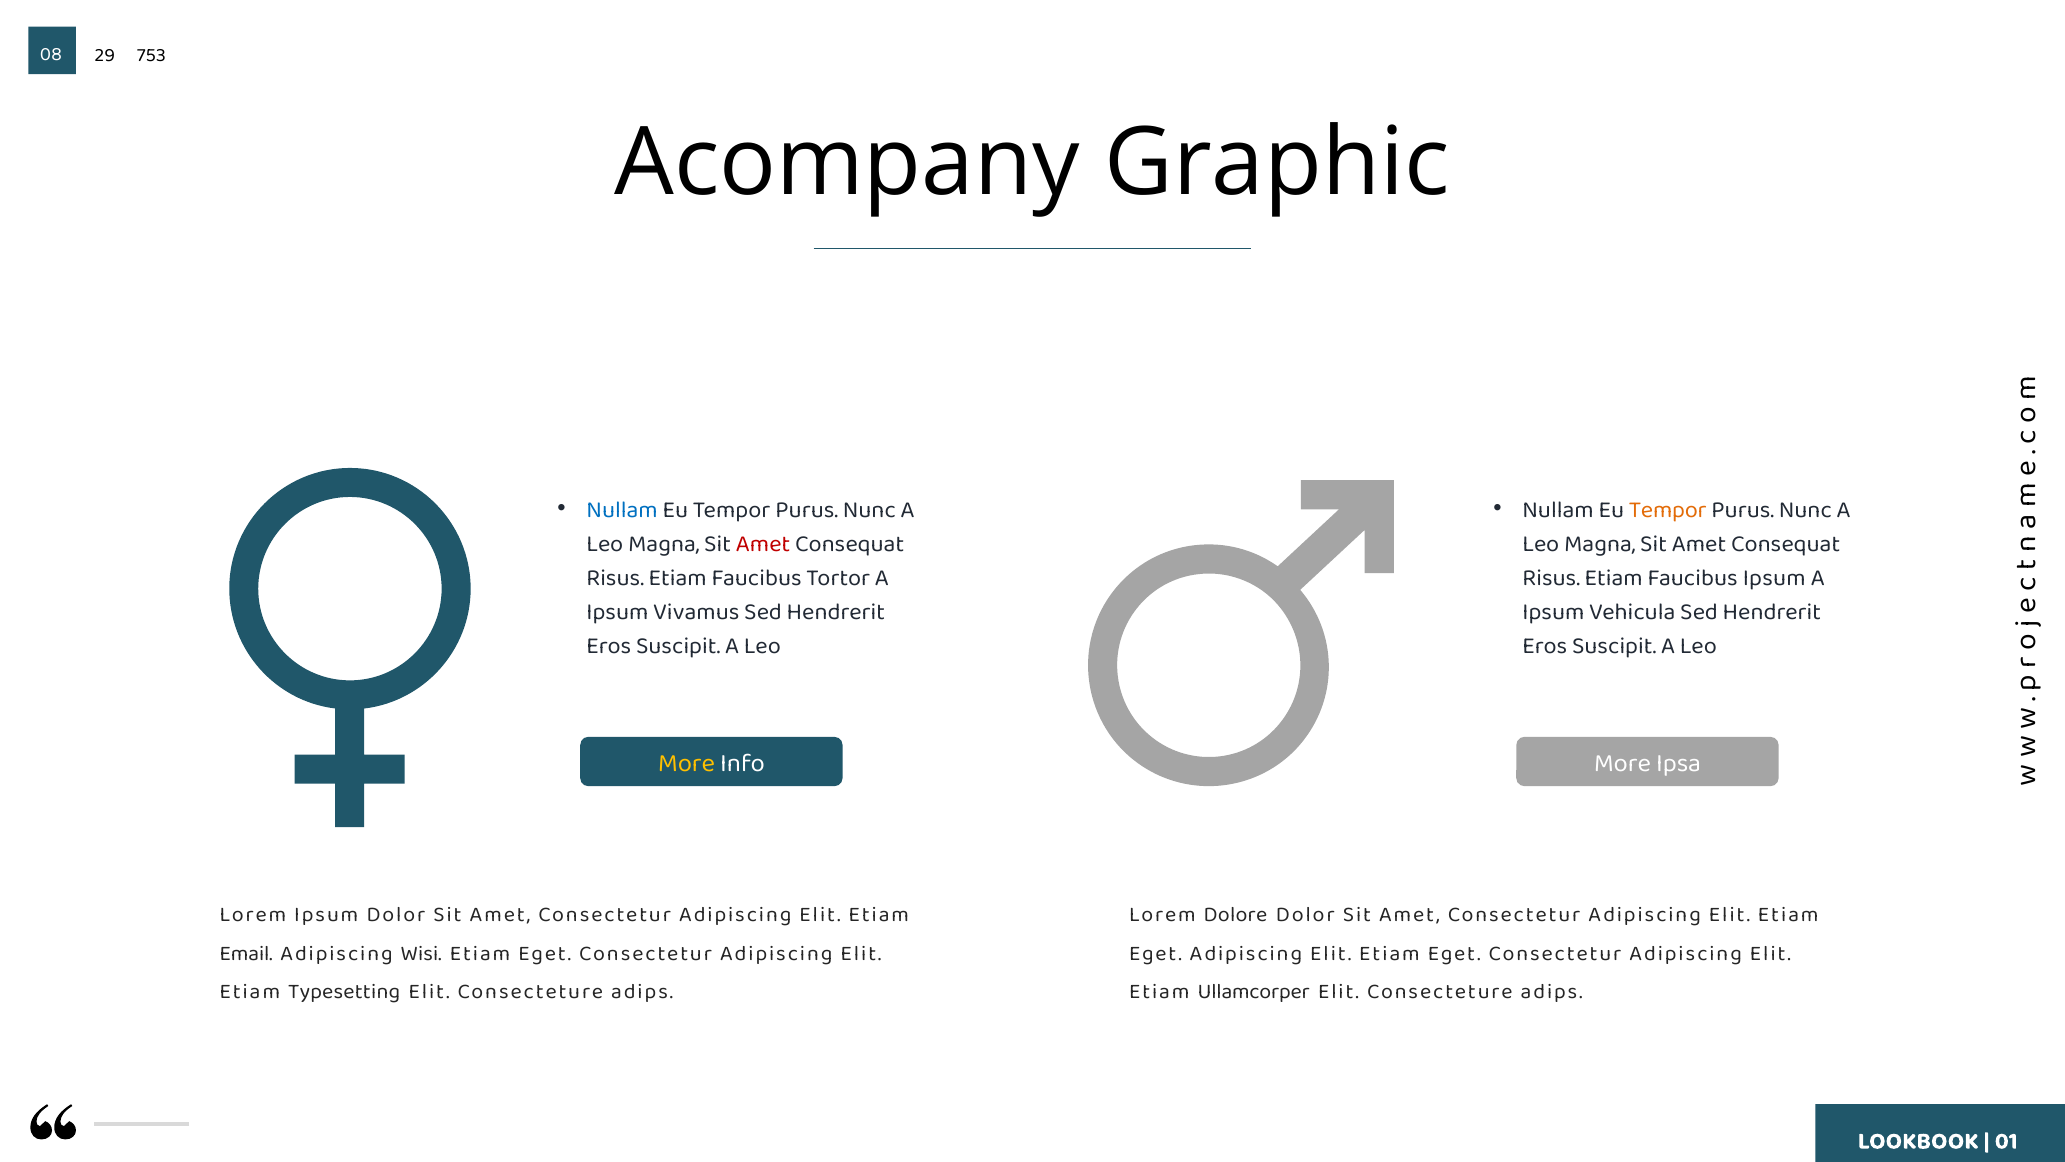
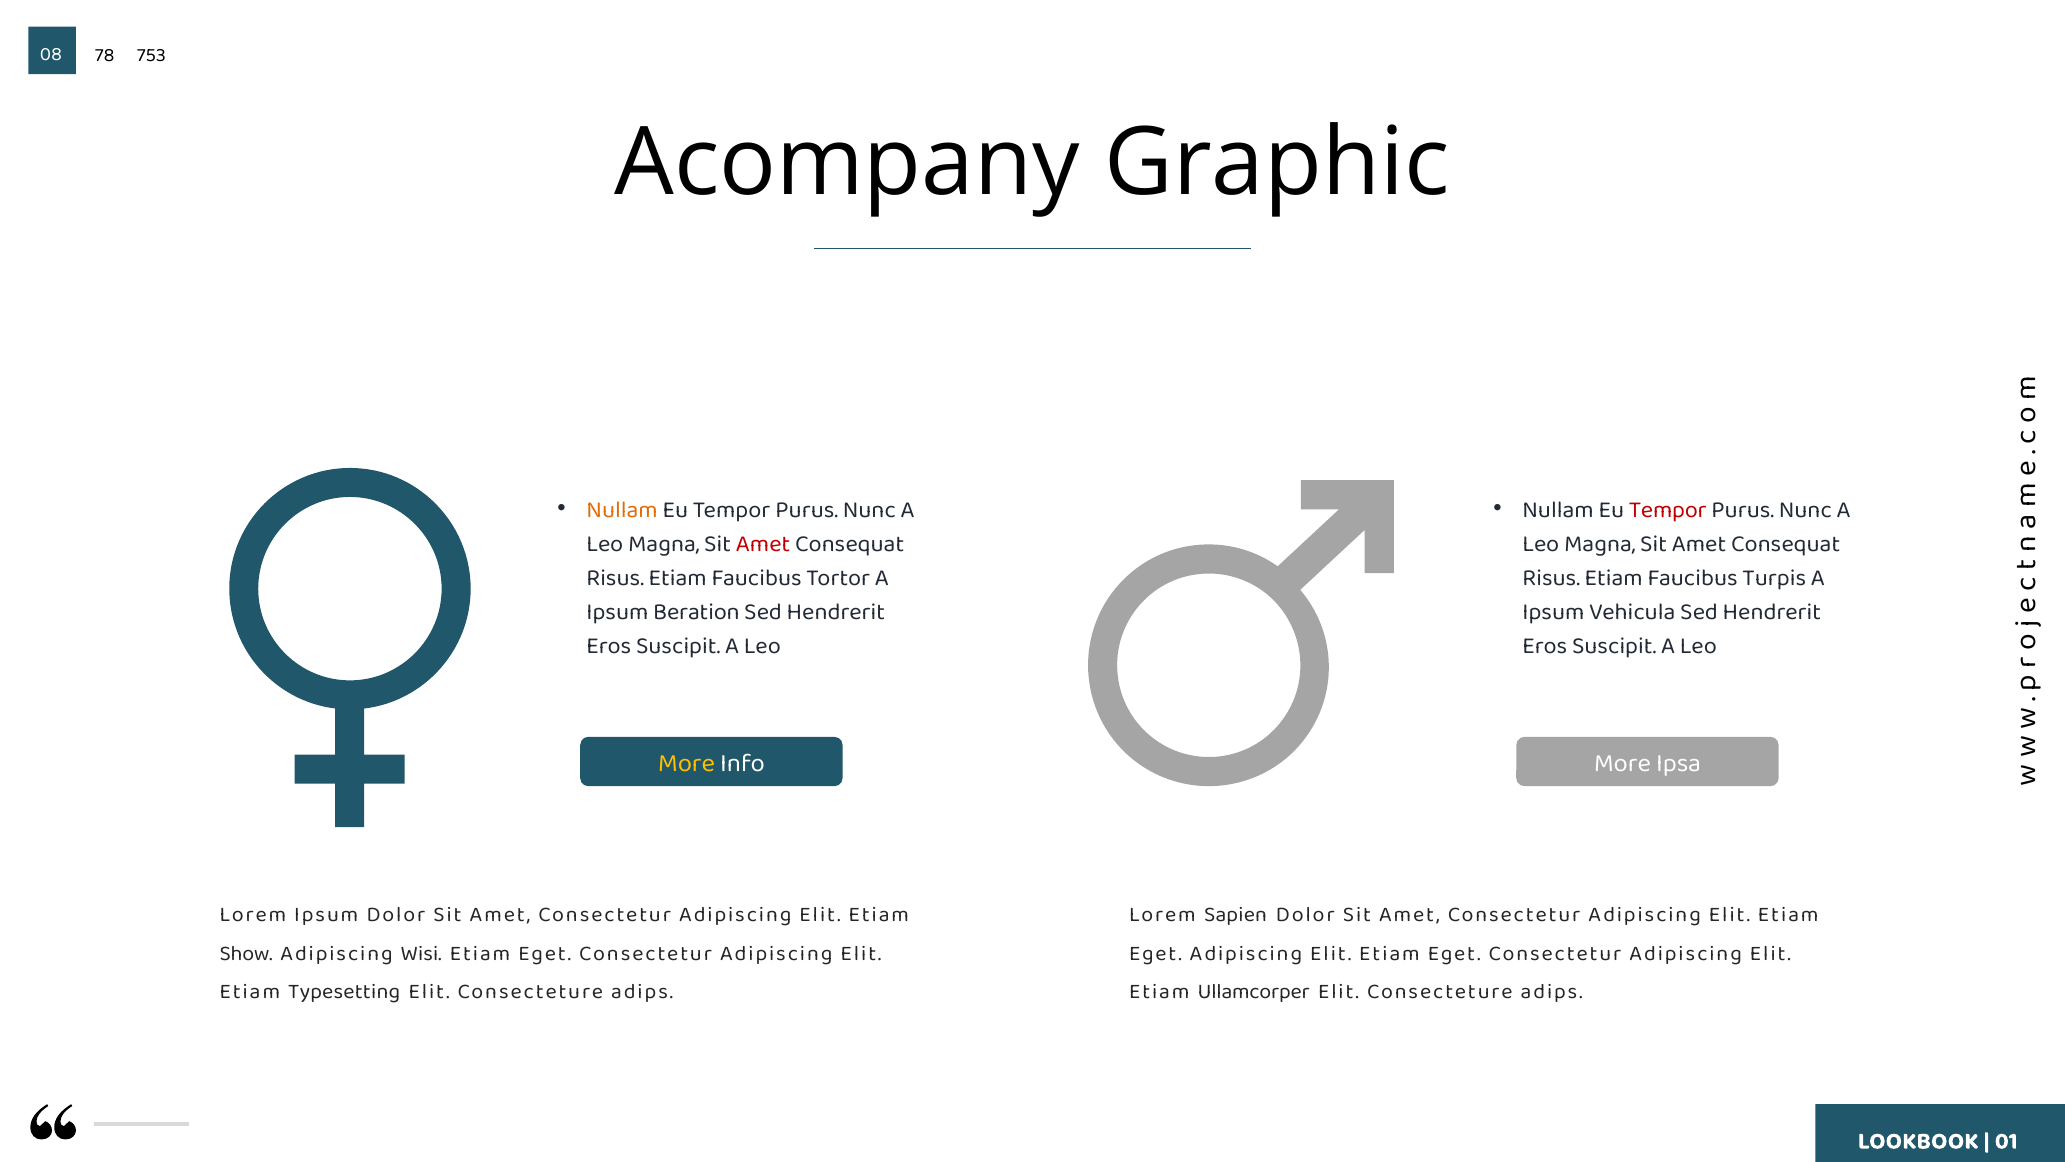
29: 29 -> 78
Nullam at (622, 509) colour: blue -> orange
Tempor at (1668, 509) colour: orange -> red
Faucibus Ipsum: Ipsum -> Turpis
Vivamus: Vivamus -> Beration
Dolore: Dolore -> Sapien
Email: Email -> Show
